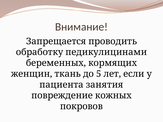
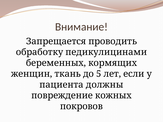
занятия: занятия -> должны
